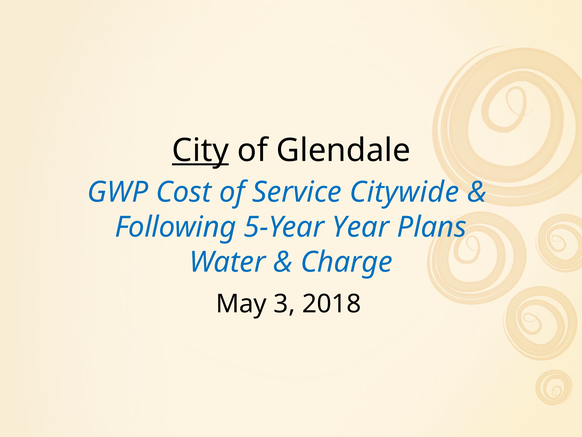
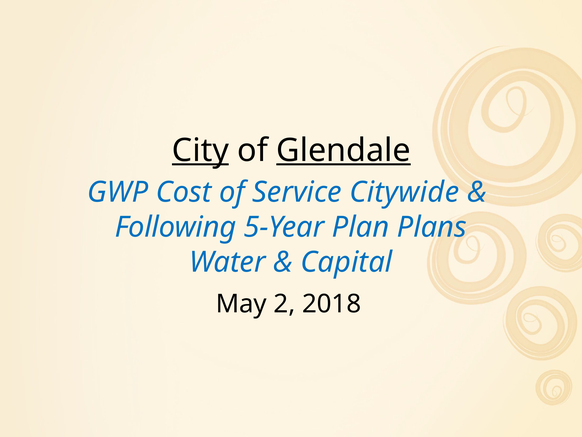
Glendale underline: none -> present
Year: Year -> Plan
Charge: Charge -> Capital
3: 3 -> 2
